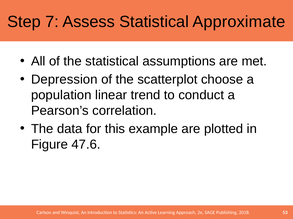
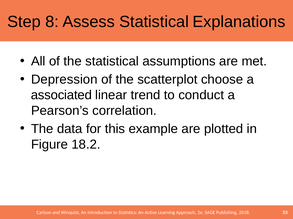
7: 7 -> 8
Approximate: Approximate -> Explanations
population: population -> associated
47.6: 47.6 -> 18.2
